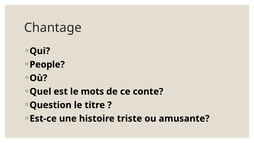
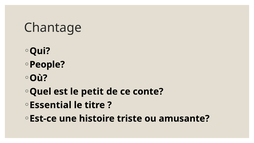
mots: mots -> petit
Question: Question -> Essential
